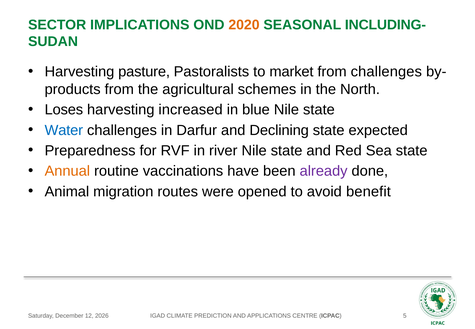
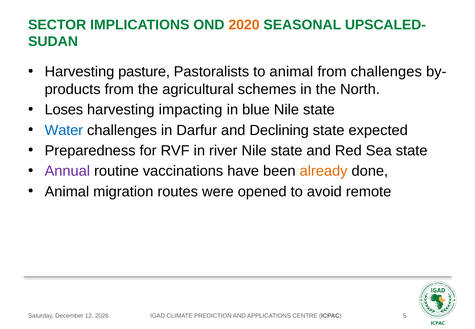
INCLUDING-: INCLUDING- -> UPSCALED-
to market: market -> animal
increased: increased -> impacting
Annual colour: orange -> purple
already colour: purple -> orange
benefit: benefit -> remote
